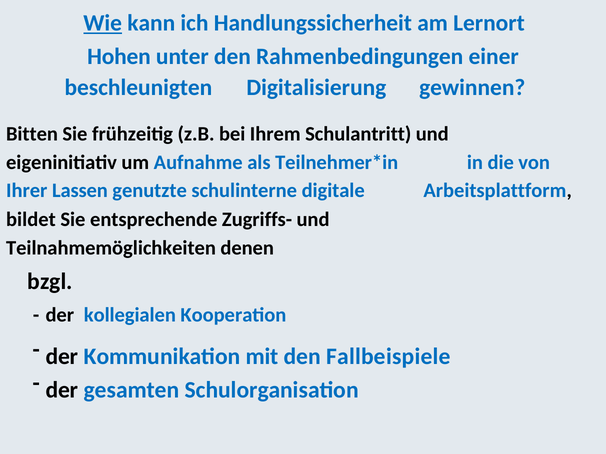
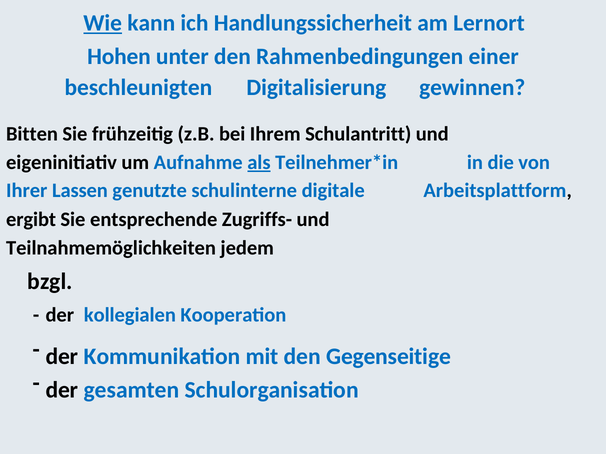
als underline: none -> present
bildet: bildet -> ergibt
denen: denen -> jedem
Fallbeispiele: Fallbeispiele -> Gegenseitige
